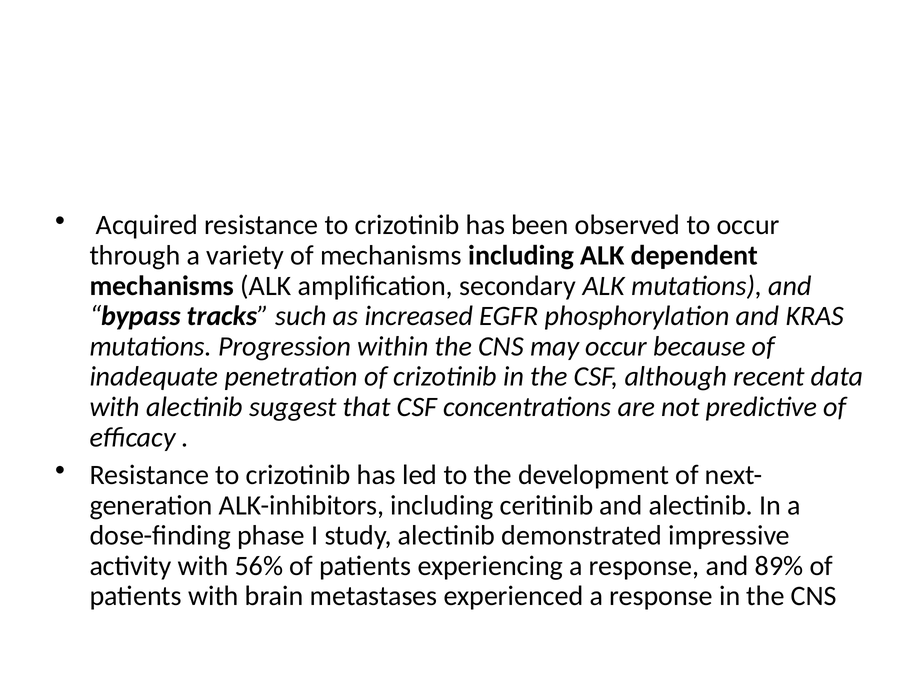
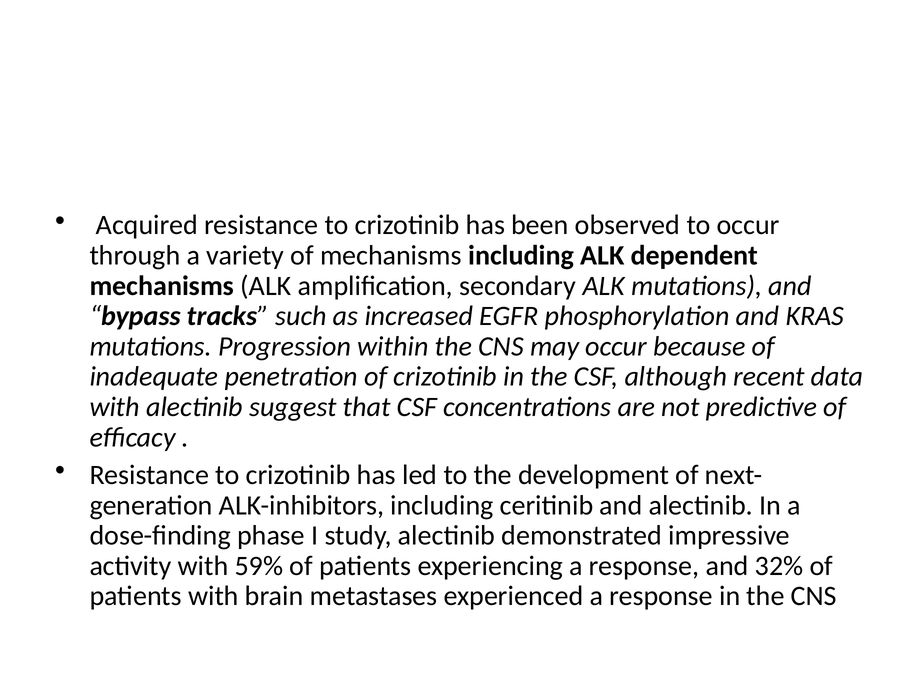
56%: 56% -> 59%
89%: 89% -> 32%
